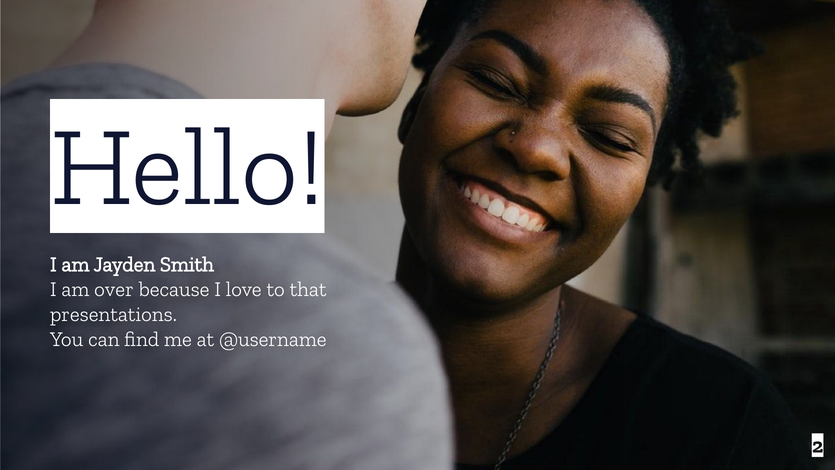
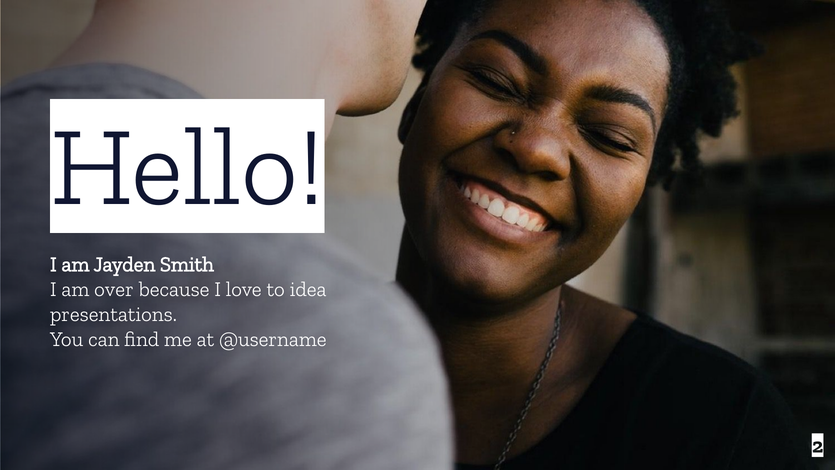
that: that -> idea
